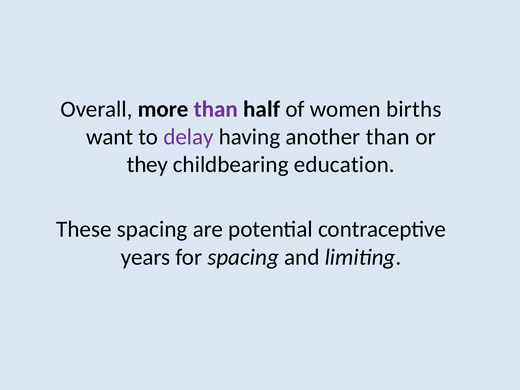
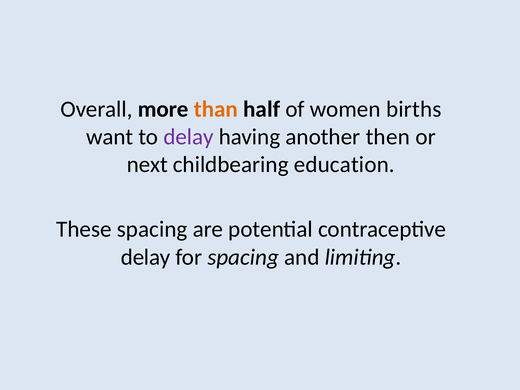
than at (216, 109) colour: purple -> orange
another than: than -> then
they: they -> next
years at (146, 257): years -> delay
